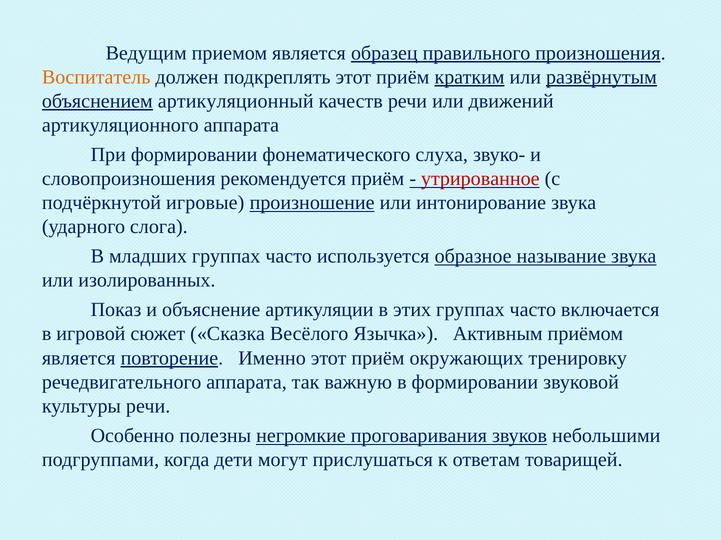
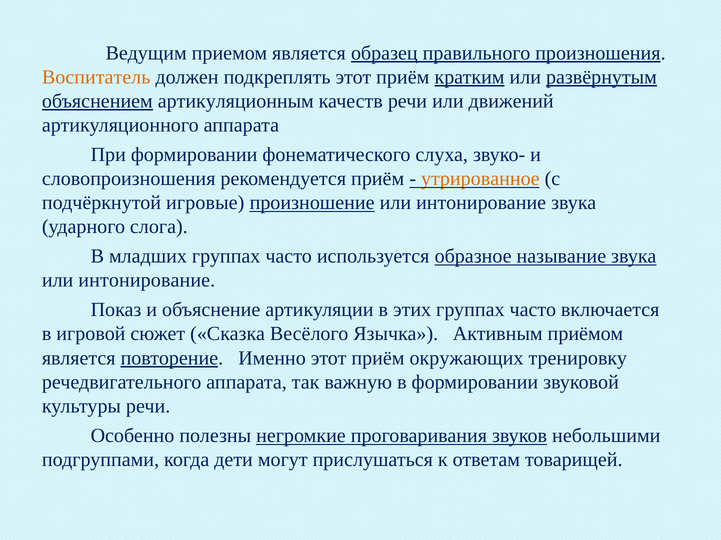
артикуляционный: артикуляционный -> артикуляционным
утрированное colour: red -> orange
изолированных at (147, 281): изолированных -> интонирование
